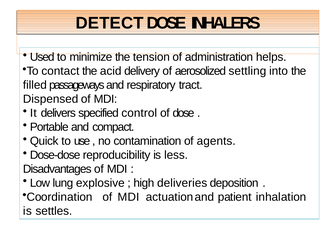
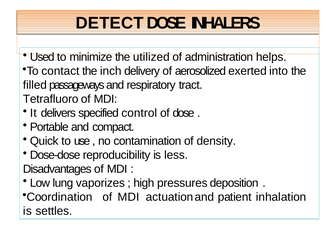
tension: tension -> utilized
acid: acid -> inch
settling: settling -> exerted
Dispensed: Dispensed -> Tetrafluoro
agents: agents -> density
explosive: explosive -> vaporizes
deliveries: deliveries -> pressures
